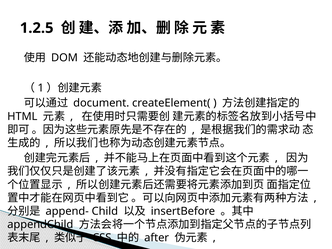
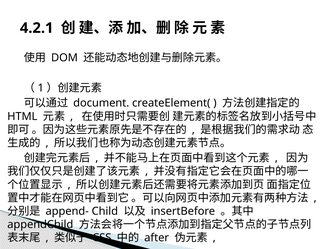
1.2.5: 1.2.5 -> 4.2.1
